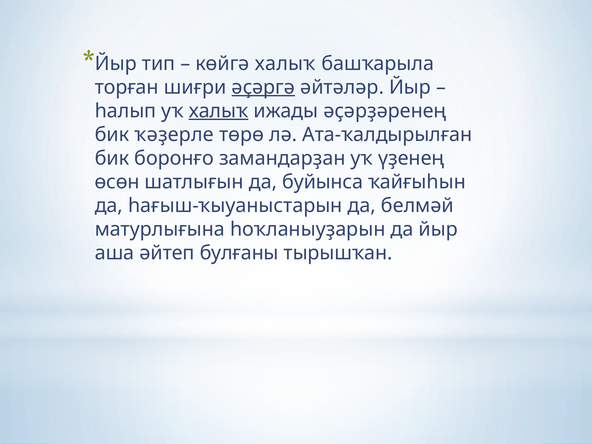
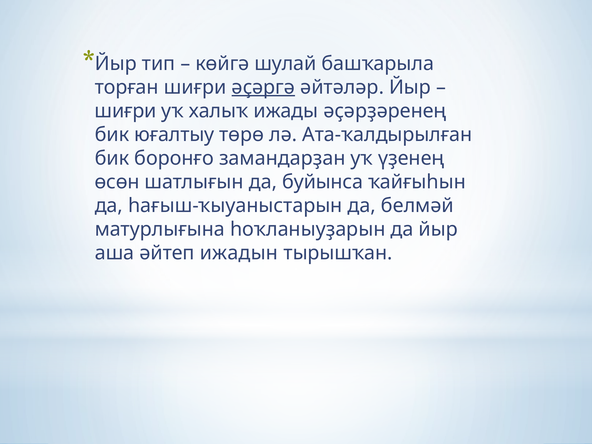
көйгә халыҡ: халыҡ -> шулай
һалып at (125, 111): һалып -> шиғри
халыҡ at (219, 111) underline: present -> none
ҡәҙерле: ҡәҙерле -> юғалтыу
булғаны: булғаны -> ижадын
